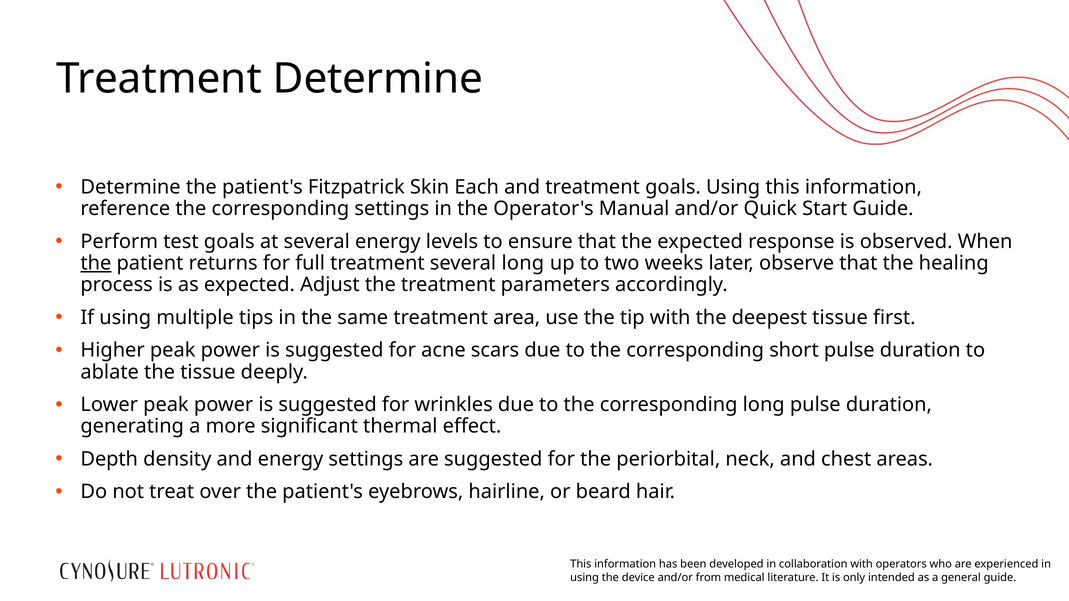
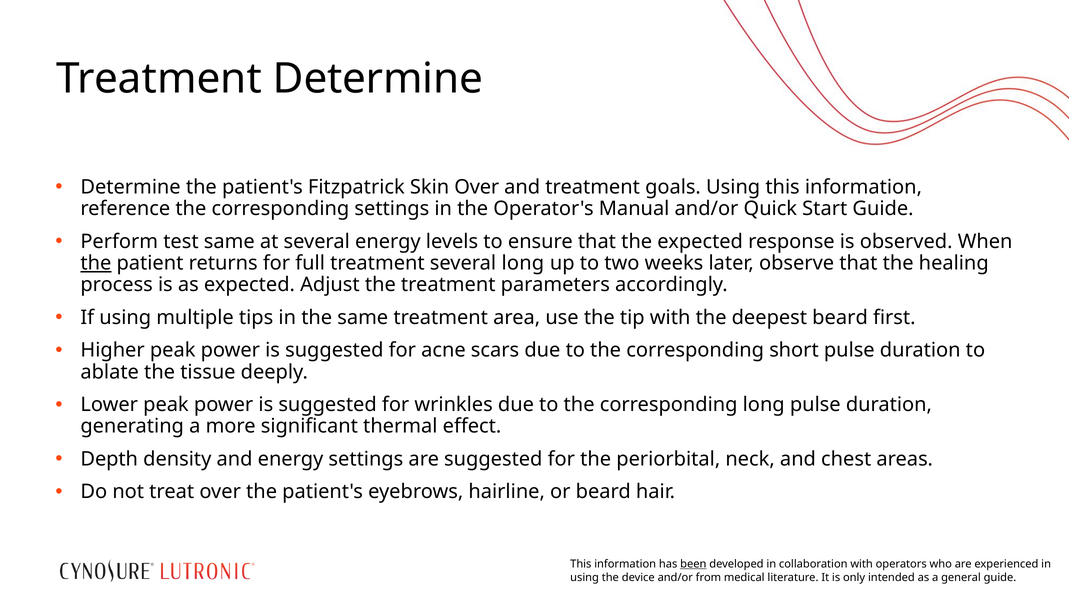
Skin Each: Each -> Over
test goals: goals -> same
deepest tissue: tissue -> beard
been underline: none -> present
